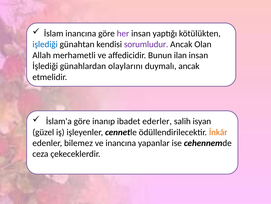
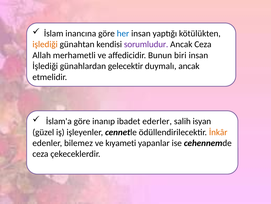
her colour: purple -> blue
işlediği colour: blue -> orange
Ancak Olan: Olan -> Ceza
ilan: ilan -> biri
olaylarını: olaylarını -> gelecektir
ve inancına: inancına -> kıyameti
